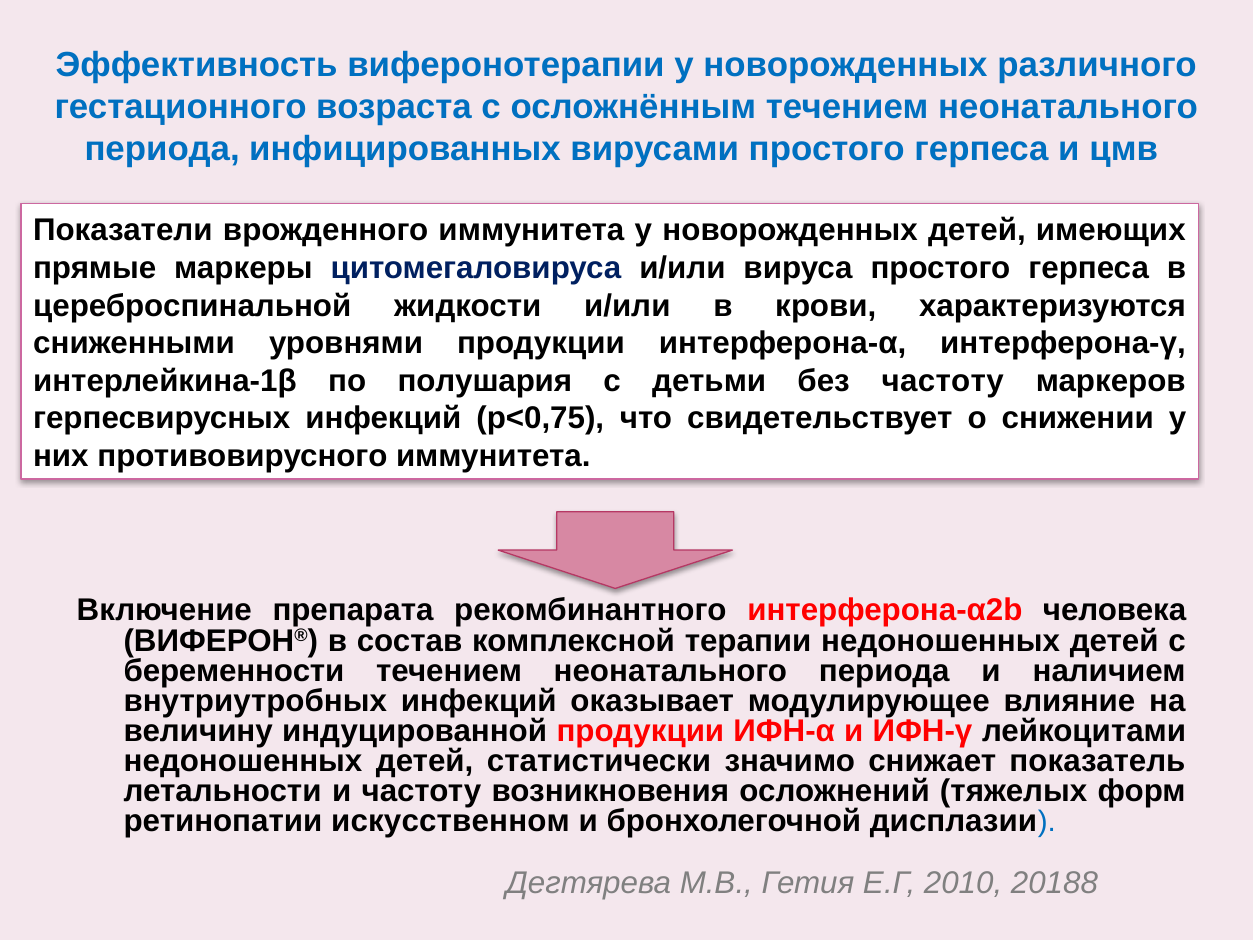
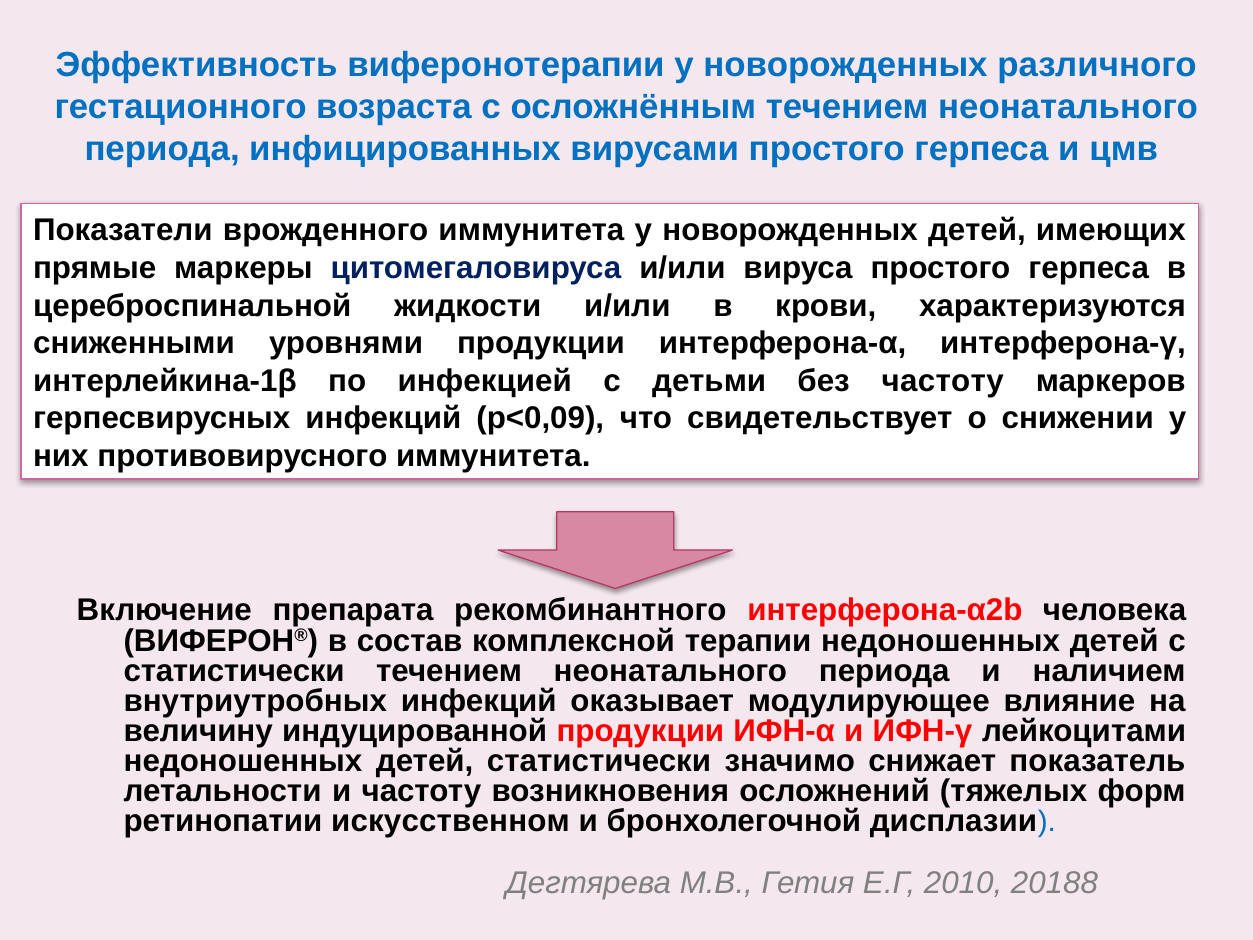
полушария: полушария -> инфекцией
р<0,75: р<0,75 -> р<0,09
беременности at (234, 671): беременности -> статистически
